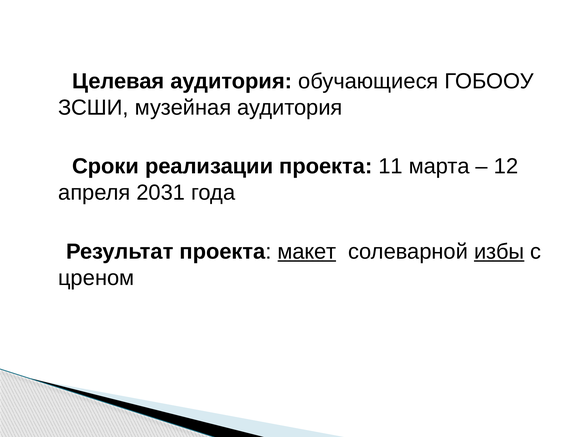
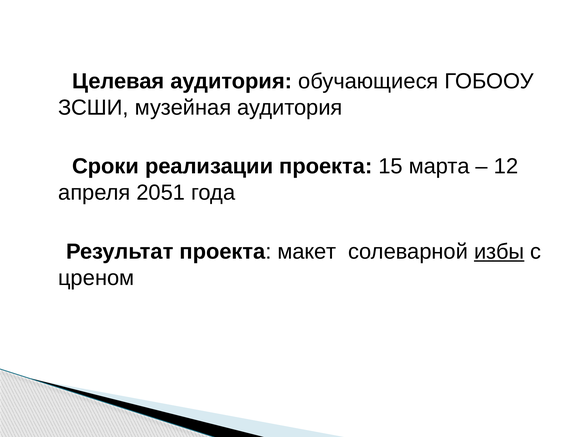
11: 11 -> 15
2031: 2031 -> 2051
макет underline: present -> none
